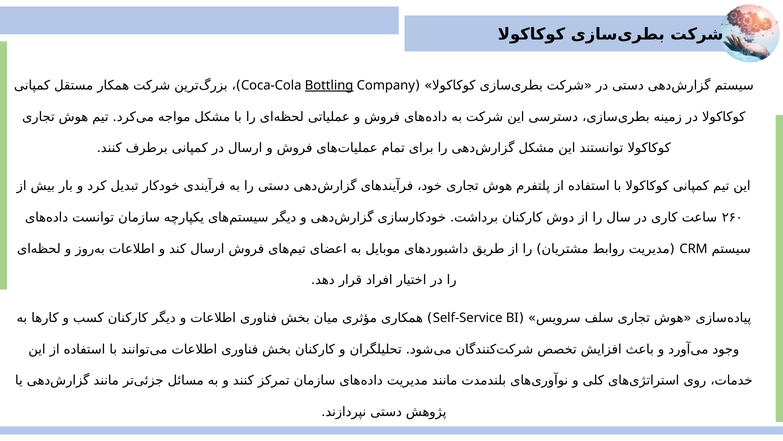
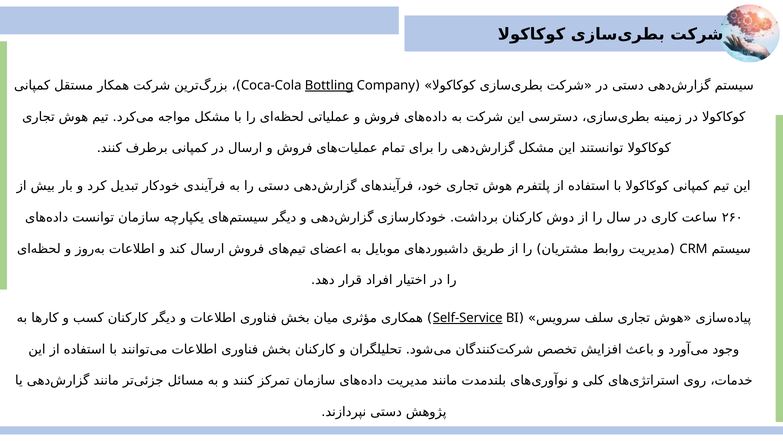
Self-Service underline: none -> present
